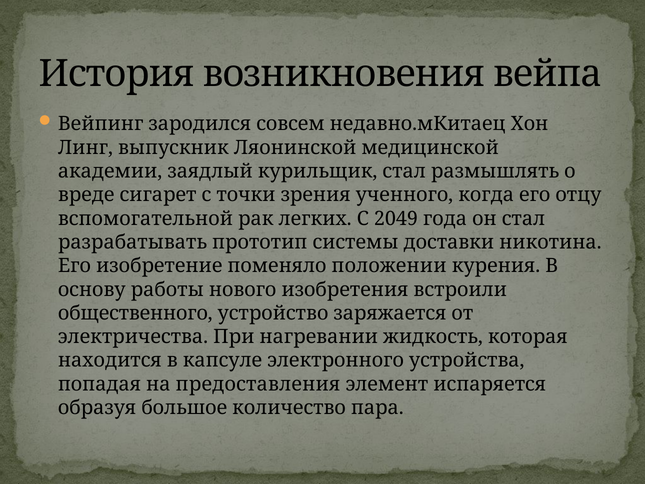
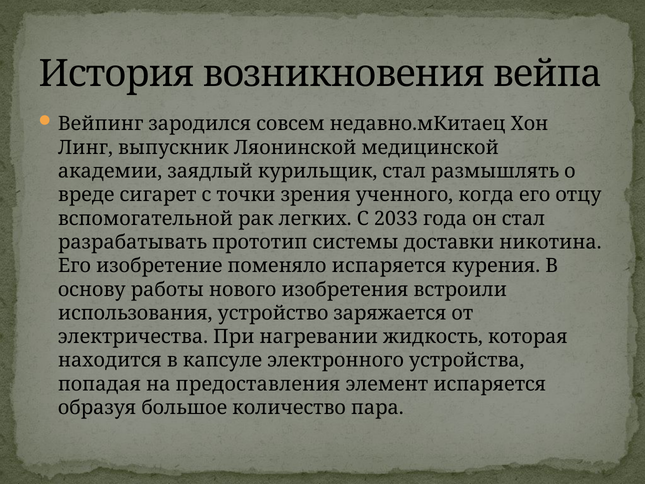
2049: 2049 -> 2033
поменяло положении: положении -> испаряется
общественного: общественного -> использования
